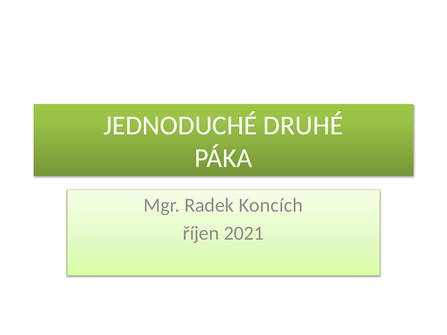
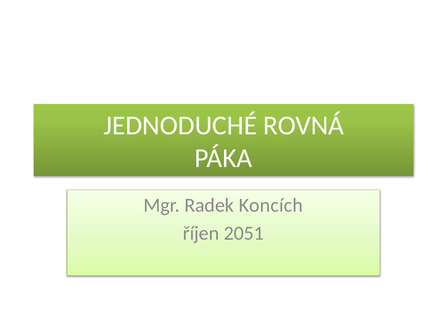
DRUHÉ: DRUHÉ -> ROVNÁ
2021: 2021 -> 2051
